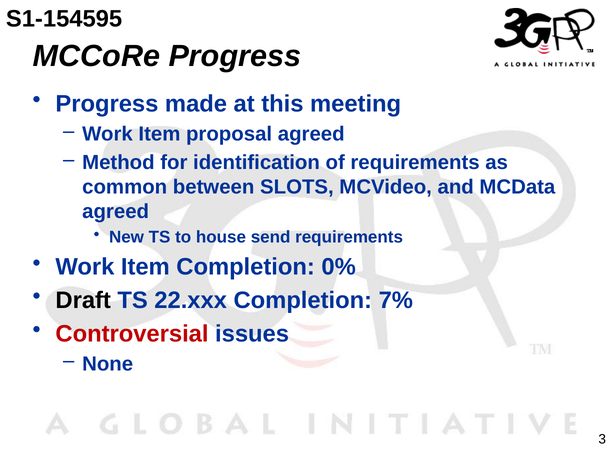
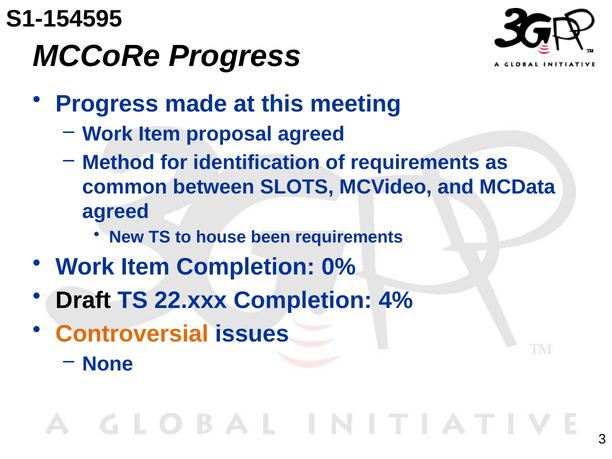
send: send -> been
7%: 7% -> 4%
Controversial colour: red -> orange
